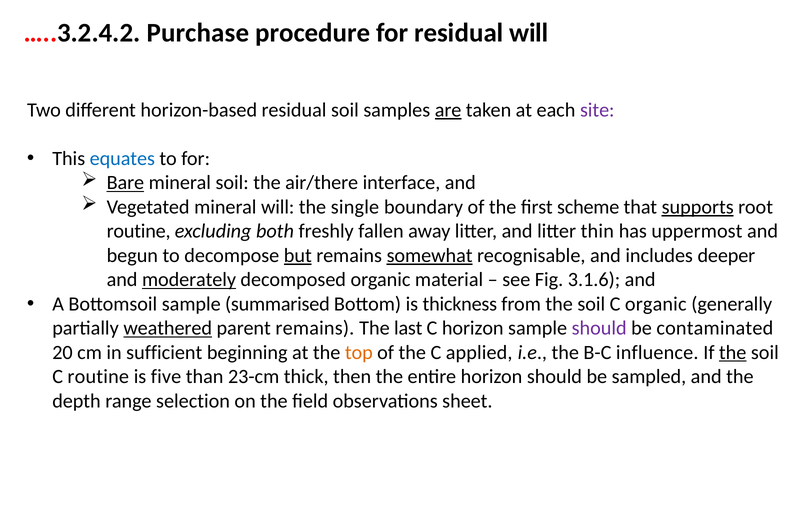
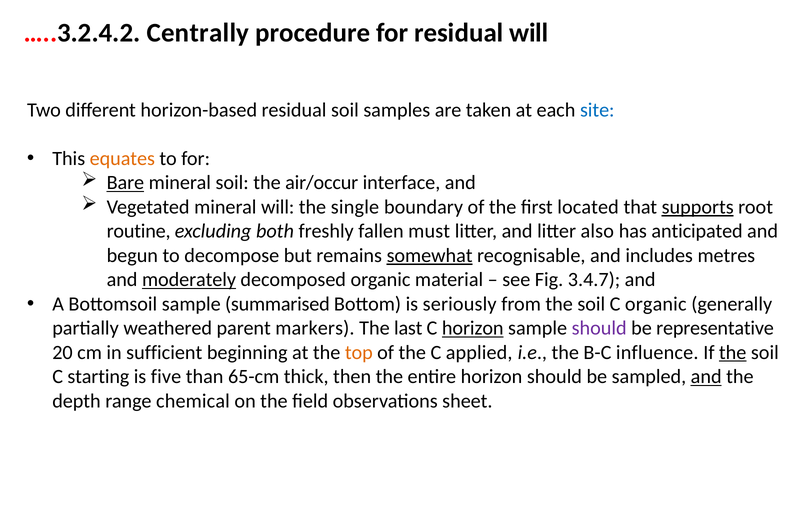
Purchase: Purchase -> Centrally
are underline: present -> none
site colour: purple -> blue
equates colour: blue -> orange
air/there: air/there -> air/occur
scheme: scheme -> located
away: away -> must
thin: thin -> also
uppermost: uppermost -> anticipated
but underline: present -> none
deeper: deeper -> metres
3.1.6: 3.1.6 -> 3.4.7
thickness: thickness -> seriously
weathered underline: present -> none
parent remains: remains -> markers
horizon at (473, 328) underline: none -> present
contaminated: contaminated -> representative
C routine: routine -> starting
23-cm: 23-cm -> 65-cm
and at (706, 377) underline: none -> present
selection: selection -> chemical
